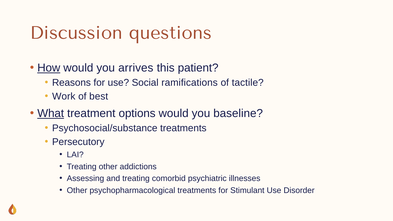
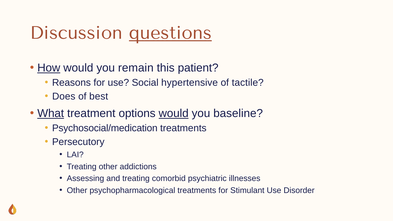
questions underline: none -> present
arrives: arrives -> remain
ramifications: ramifications -> hypertensive
Work: Work -> Does
would at (174, 113) underline: none -> present
Psychosocial/substance: Psychosocial/substance -> Psychosocial/medication
